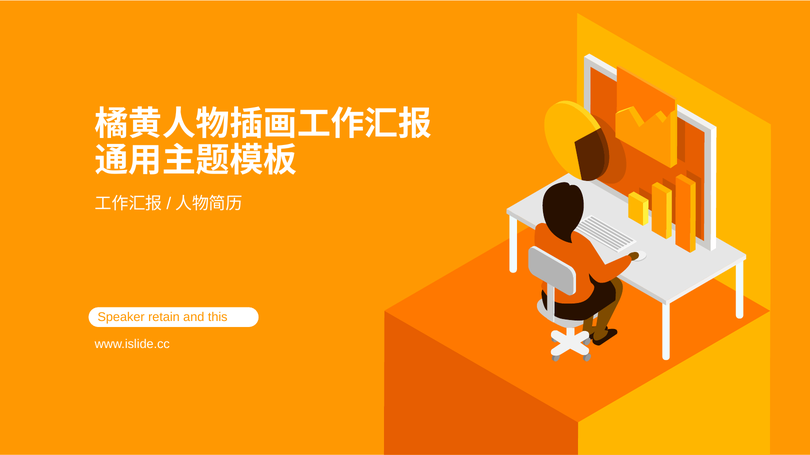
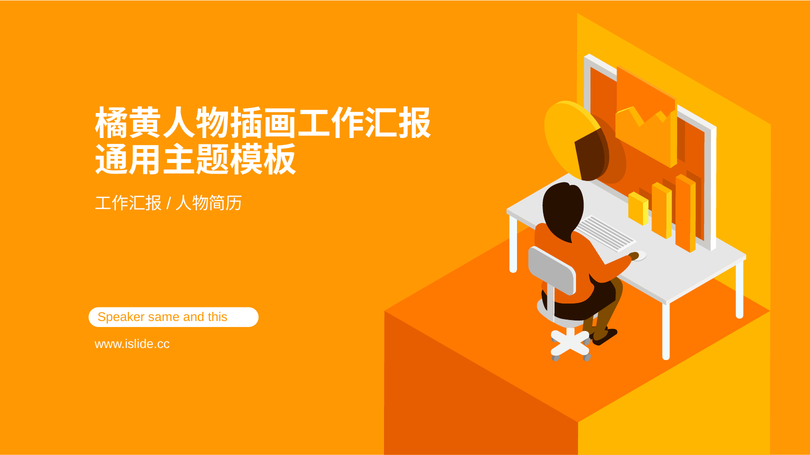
retain: retain -> same
